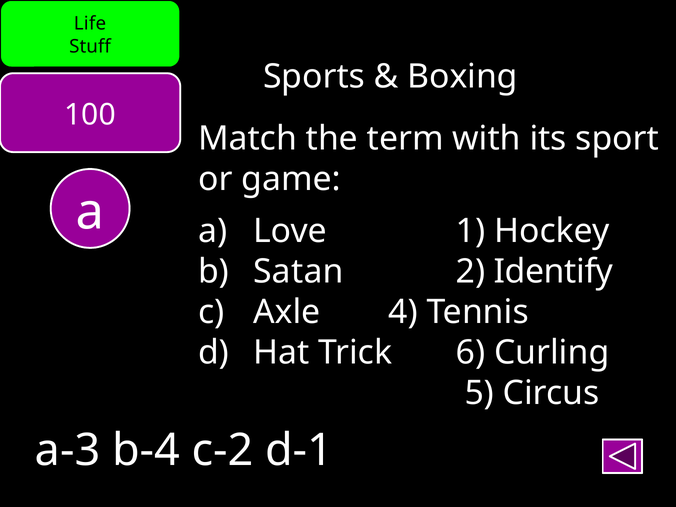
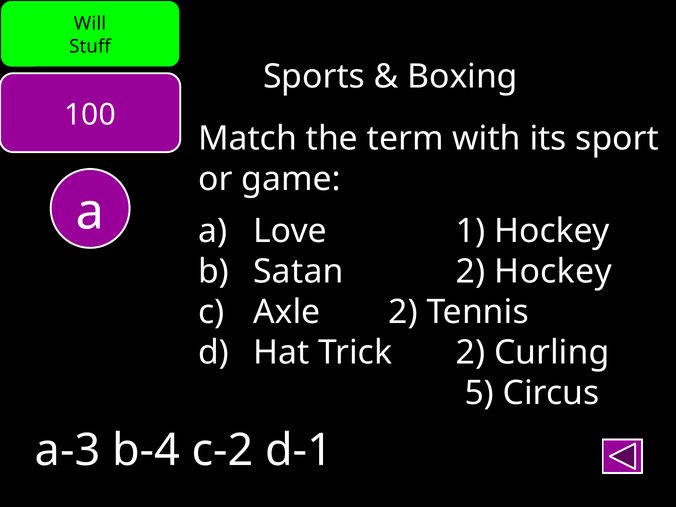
Life: Life -> Will
2 Identify: Identify -> Hockey
Axle 4: 4 -> 2
Trick 6: 6 -> 2
